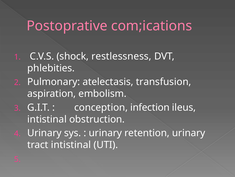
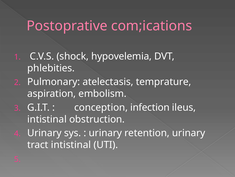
restlessness: restlessness -> hypovelemia
transfusion: transfusion -> temprature
